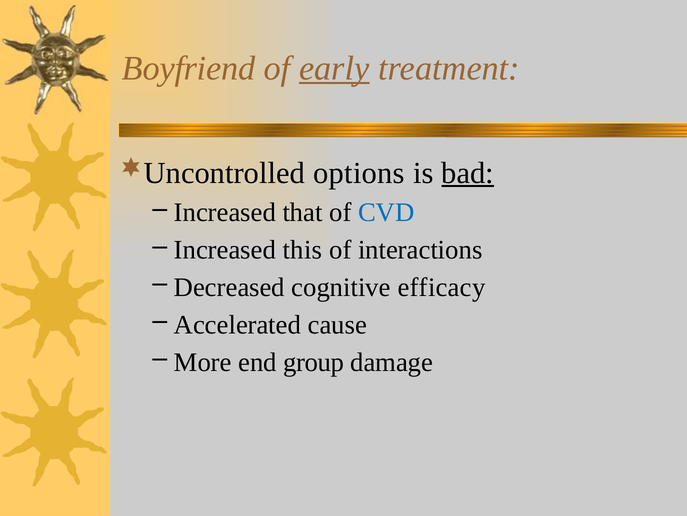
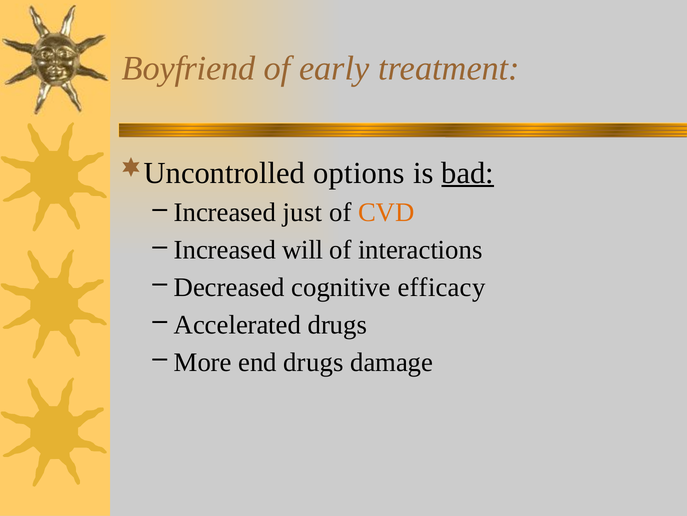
early underline: present -> none
that: that -> just
CVD colour: blue -> orange
this: this -> will
Accelerated cause: cause -> drugs
end group: group -> drugs
